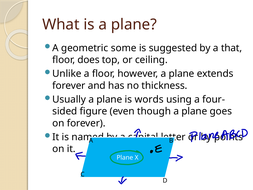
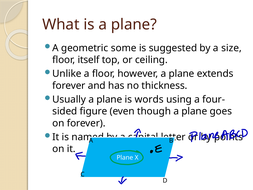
that: that -> size
does: does -> itself
